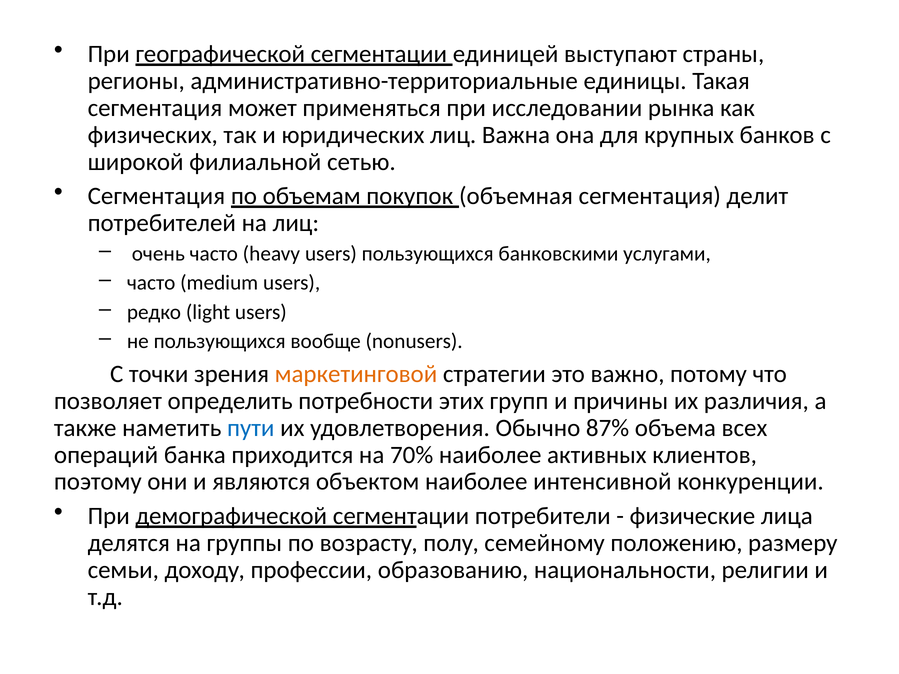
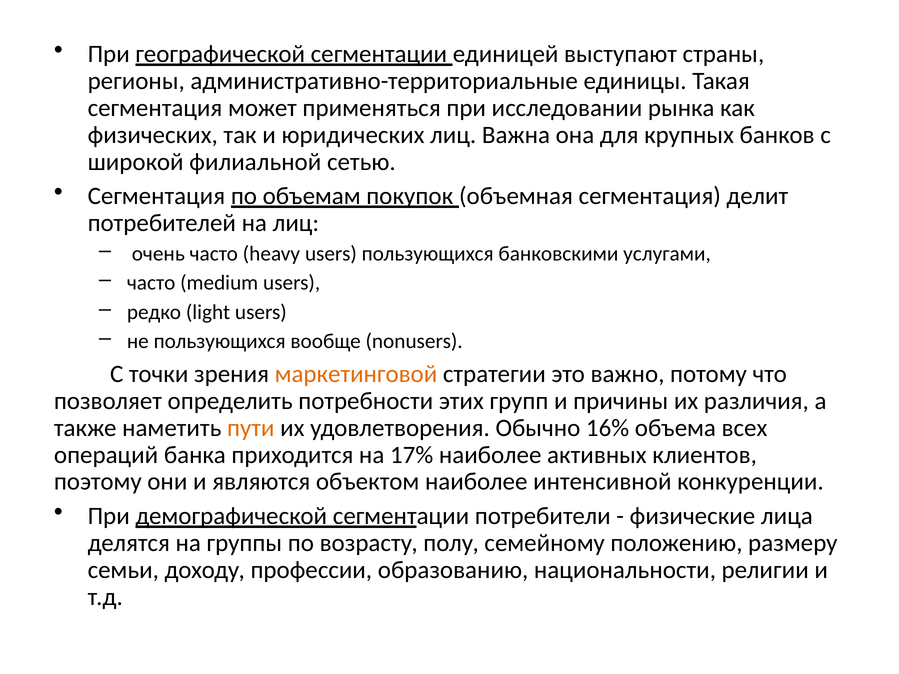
пути colour: blue -> orange
87%: 87% -> 16%
70%: 70% -> 17%
